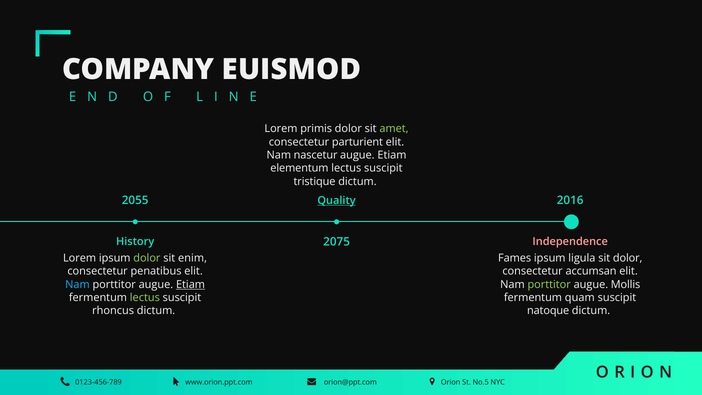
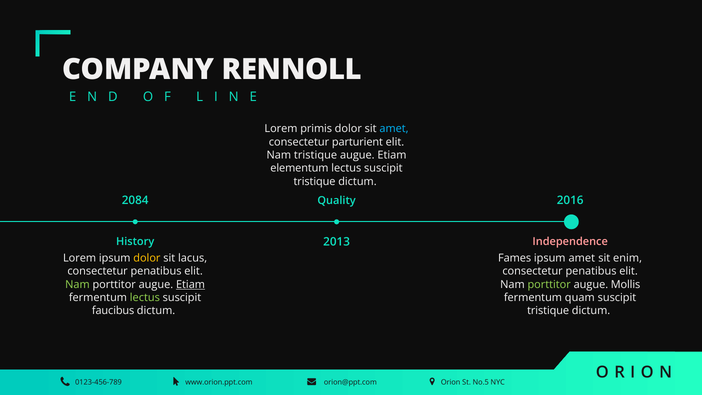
EUISMOD: EUISMOD -> RENNOLL
amet at (394, 129) colour: light green -> light blue
Nam nascetur: nascetur -> tristique
2055: 2055 -> 2084
Quality underline: present -> none
2075: 2075 -> 2013
dolor at (147, 258) colour: light green -> yellow
enim: enim -> lacus
ipsum ligula: ligula -> amet
sit dolor: dolor -> enim
accumsan at (591, 271): accumsan -> penatibus
Nam at (77, 284) colour: light blue -> light green
rhoncus: rhoncus -> faucibus
natoque at (548, 311): natoque -> tristique
